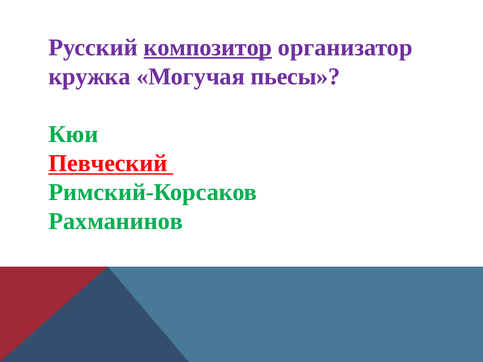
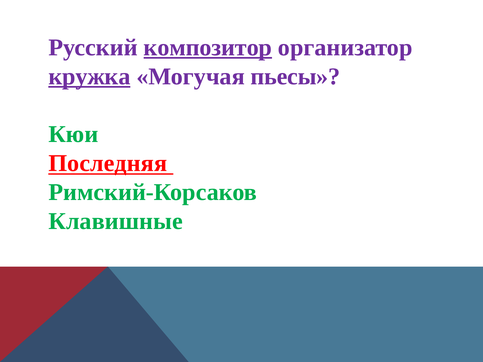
кружка underline: none -> present
Певческий: Певческий -> Последняя
Рахманинов: Рахманинов -> Клавишные
